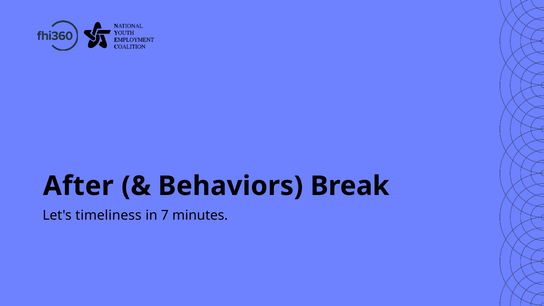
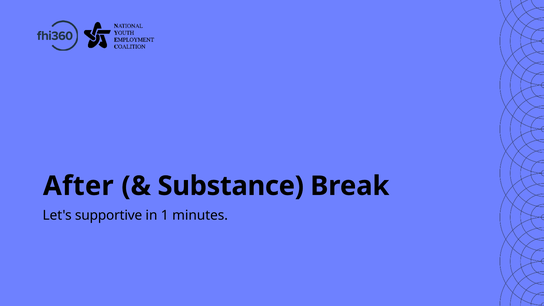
Behaviors: Behaviors -> Substance
timeliness: timeliness -> supportive
7: 7 -> 1
